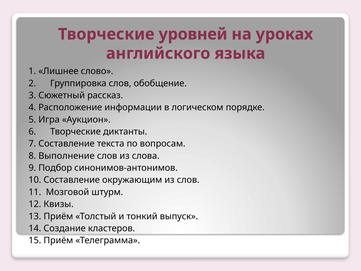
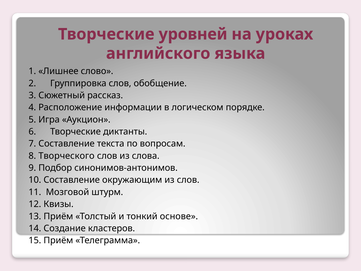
Выполнение: Выполнение -> Творческого
выпуск: выпуск -> основе
